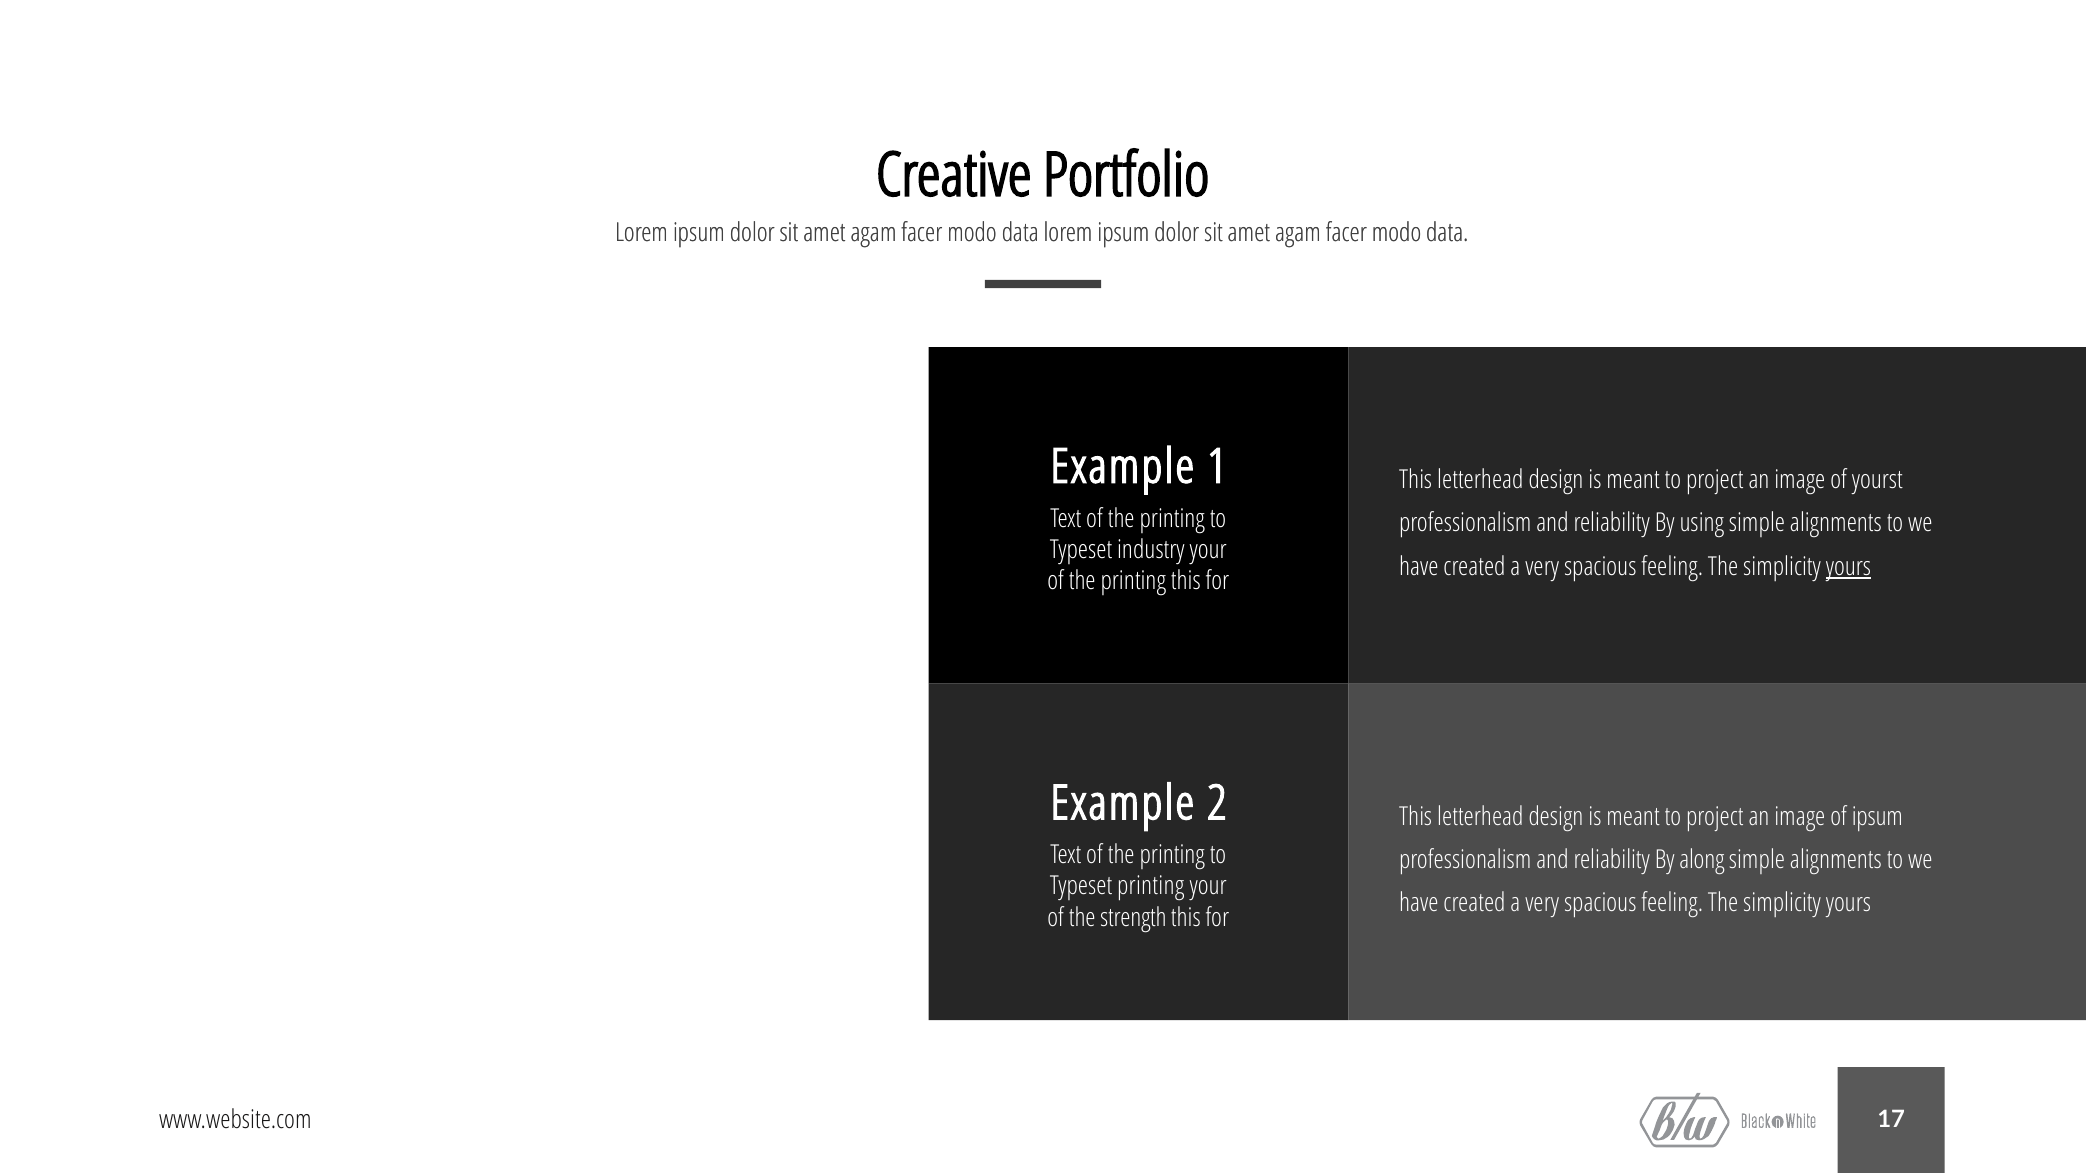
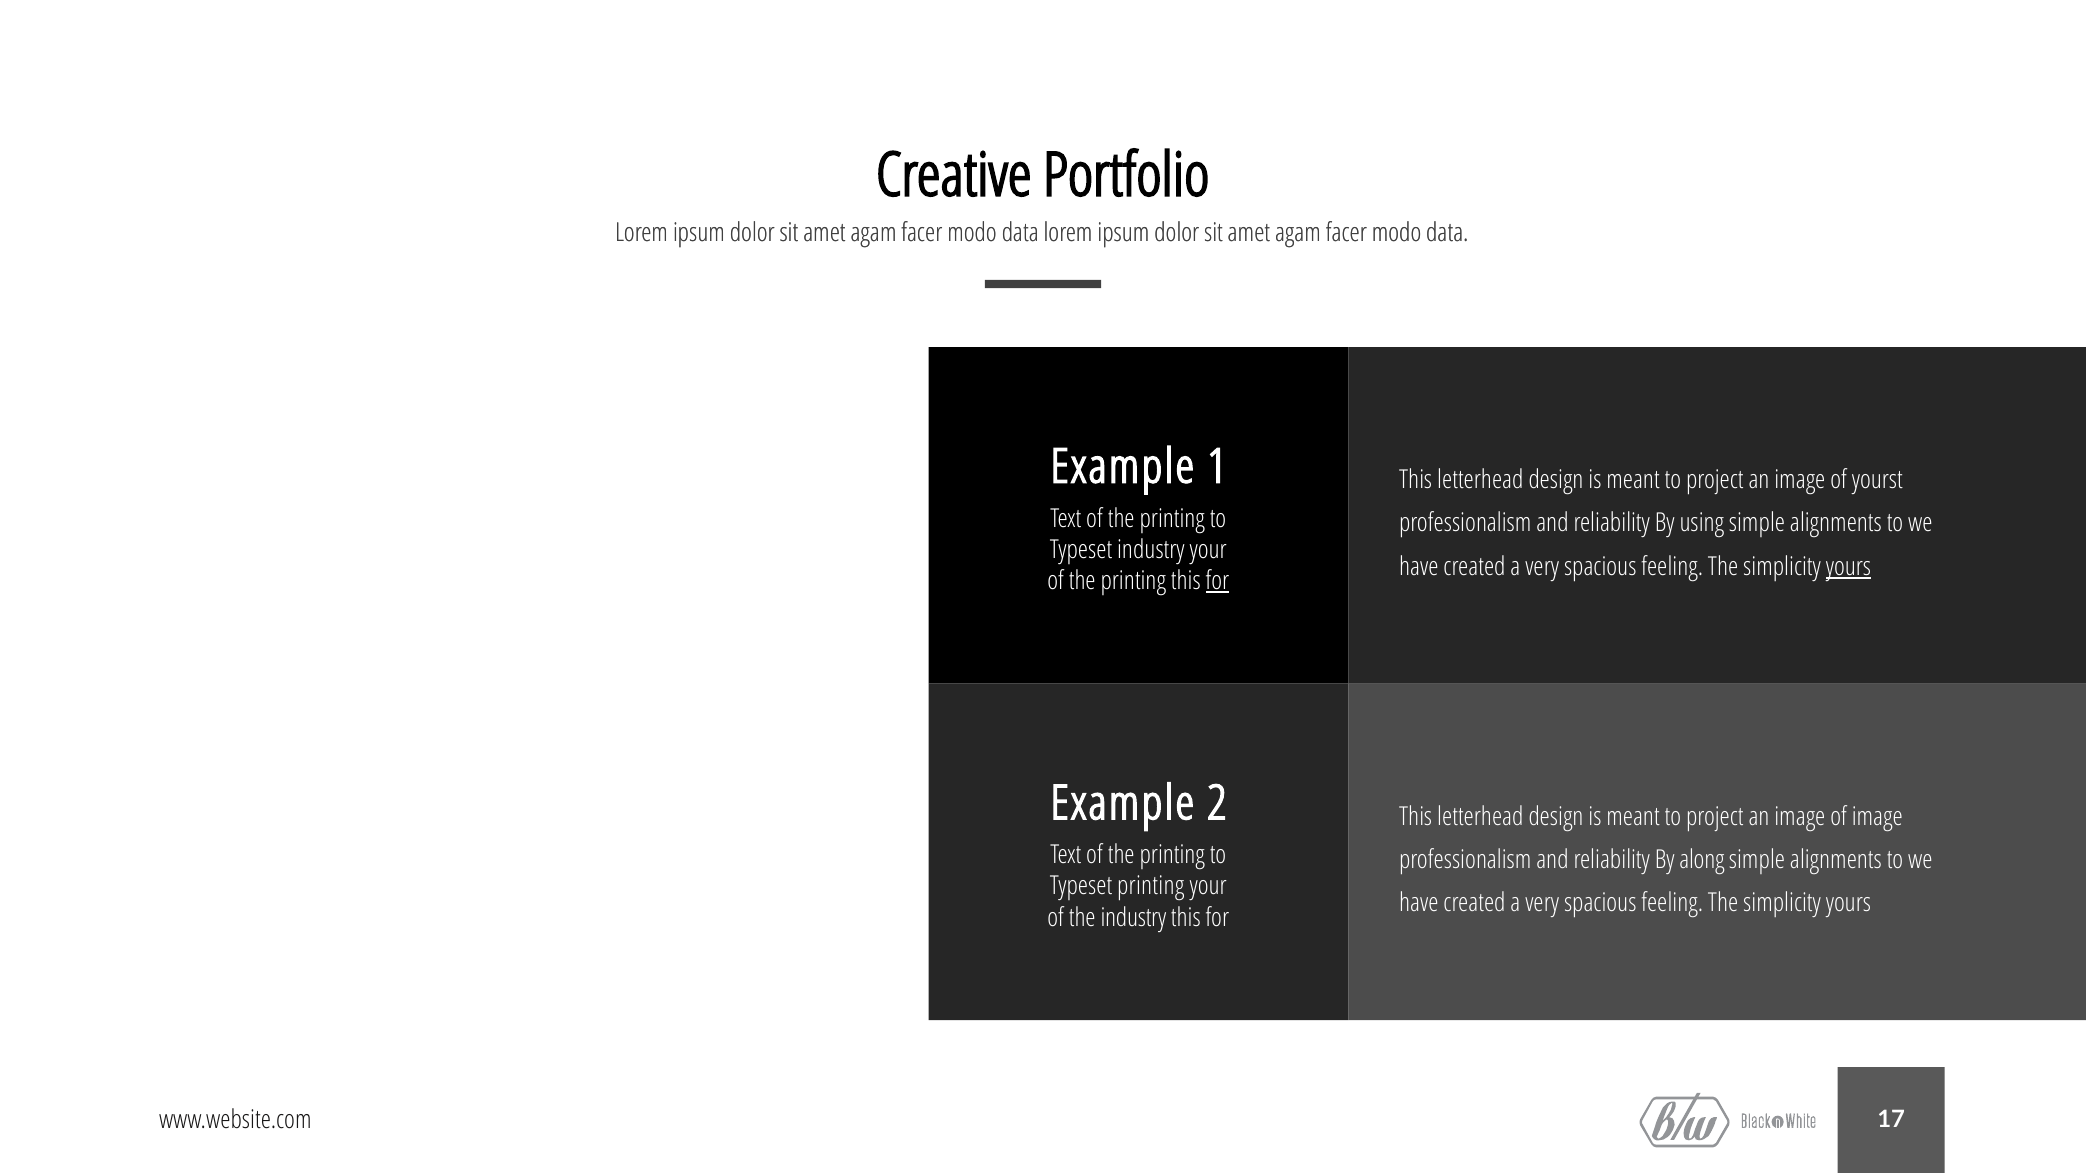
for at (1217, 581) underline: none -> present
of ipsum: ipsum -> image
the strength: strength -> industry
